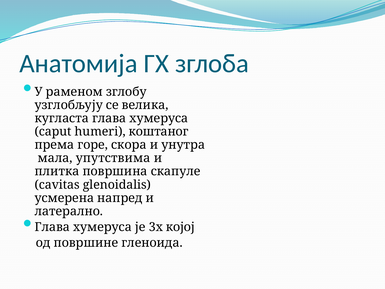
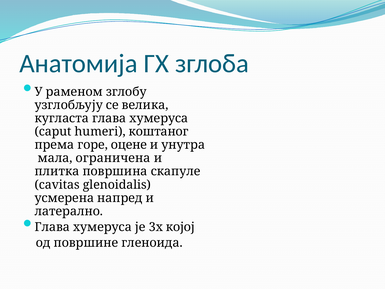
скора: скора -> оцене
упутствима: упутствима -> ограничена
